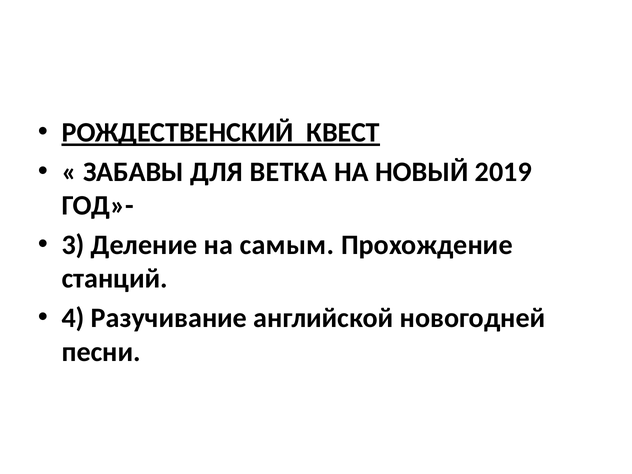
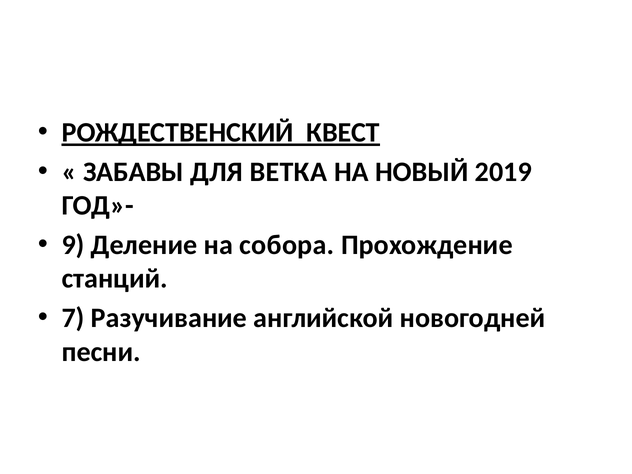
3: 3 -> 9
самым: самым -> собора
4: 4 -> 7
